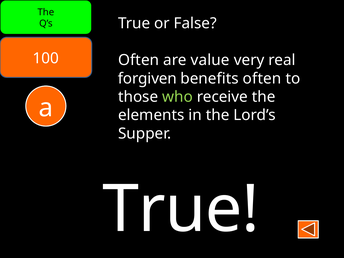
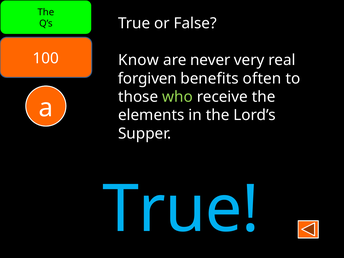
Often at (139, 60): Often -> Know
value: value -> never
True at (181, 209) colour: white -> light blue
